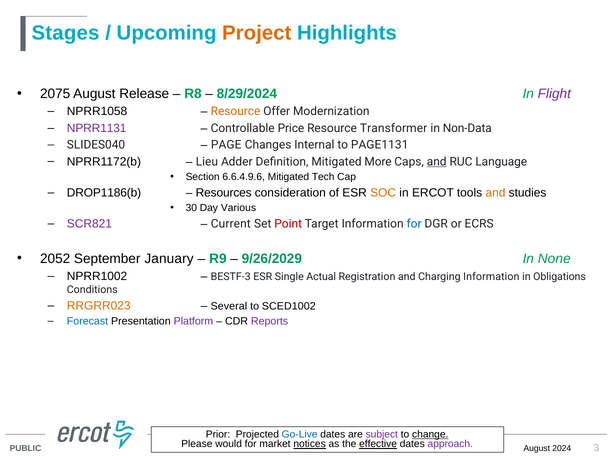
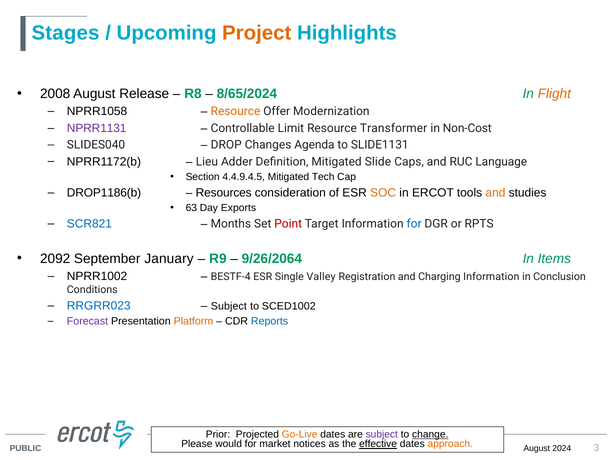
2075: 2075 -> 2008
8/29/2024: 8/29/2024 -> 8/65/2024
Flight colour: purple -> orange
Price: Price -> Limit
Non-Data: Non-Data -> Non-Cost
PAGE: PAGE -> DROP
Internal: Internal -> Agenda
PAGE1131: PAGE1131 -> SLIDE1131
More: More -> Slide
and at (437, 162) underline: present -> none
6.6.4.9.6: 6.6.4.9.6 -> 4.4.9.4.5
30: 30 -> 63
Various: Various -> Exports
SCR821 colour: purple -> blue
Current: Current -> Months
ECRS: ECRS -> RPTS
2052: 2052 -> 2092
9/26/2029: 9/26/2029 -> 9/26/2064
None: None -> Items
BESTF-3: BESTF-3 -> BESTF-4
Actual: Actual -> Valley
Obligations: Obligations -> Conclusion
RRGRR023 colour: orange -> blue
Several at (229, 306): Several -> Subject
Forecast colour: blue -> purple
Platform colour: purple -> orange
Reports colour: purple -> blue
Go-Live colour: blue -> orange
notices underline: present -> none
approach colour: purple -> orange
